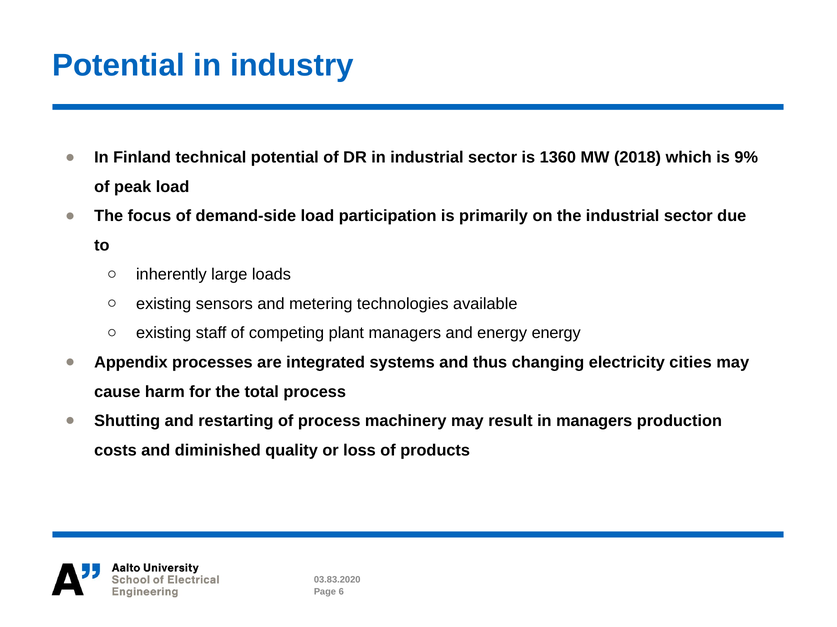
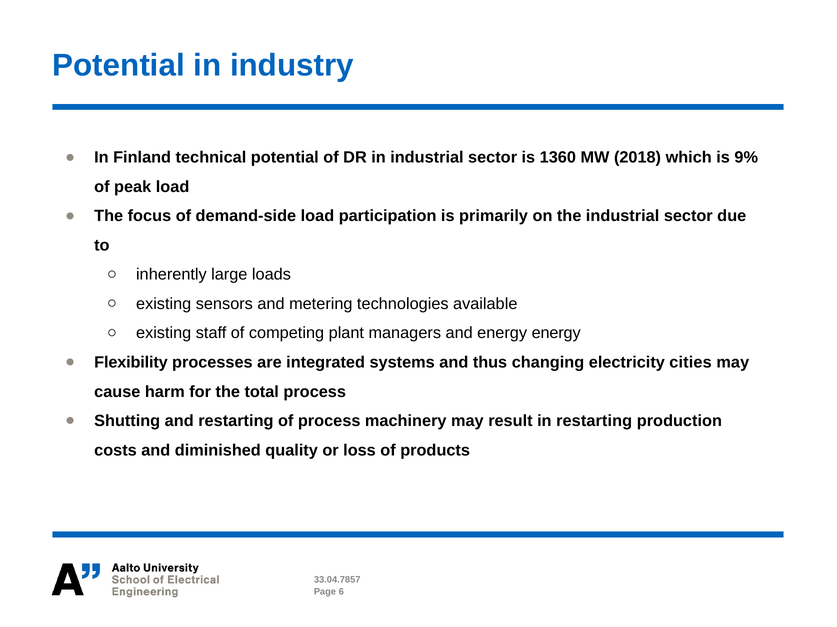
Appendix: Appendix -> Flexibility
in managers: managers -> restarting
03.83.2020: 03.83.2020 -> 33.04.7857
